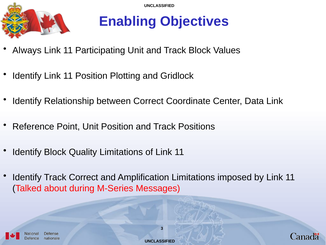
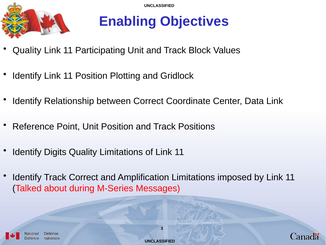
Always at (27, 50): Always -> Quality
Identify Block: Block -> Digits
